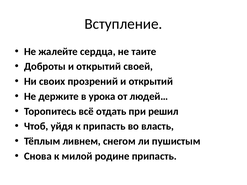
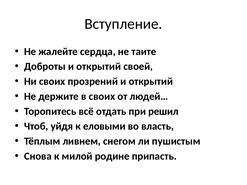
в урока: урока -> своих
к припасть: припасть -> еловыми
